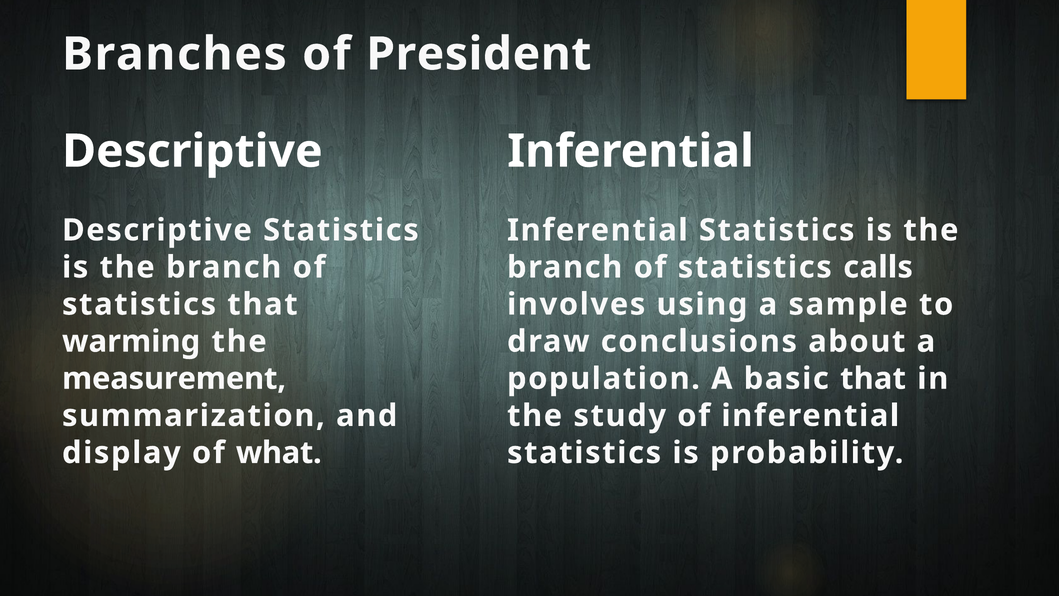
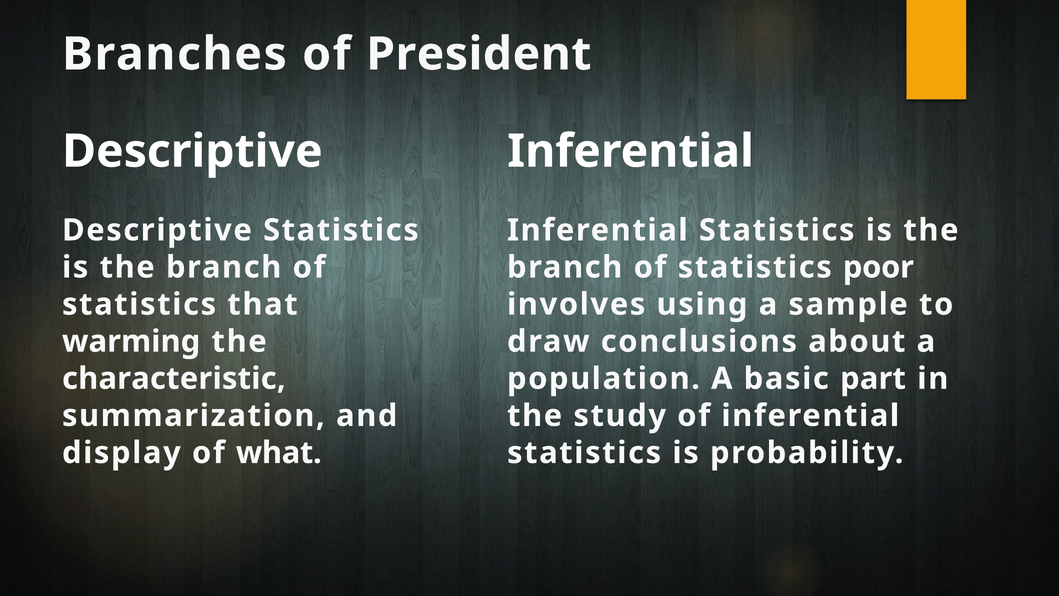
calls: calls -> poor
measurement: measurement -> characteristic
basic that: that -> part
